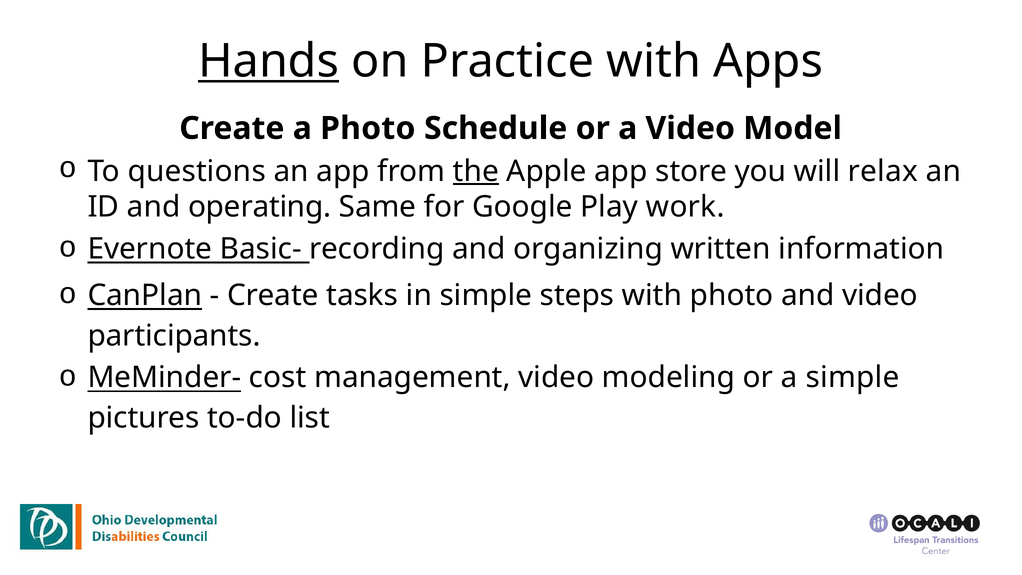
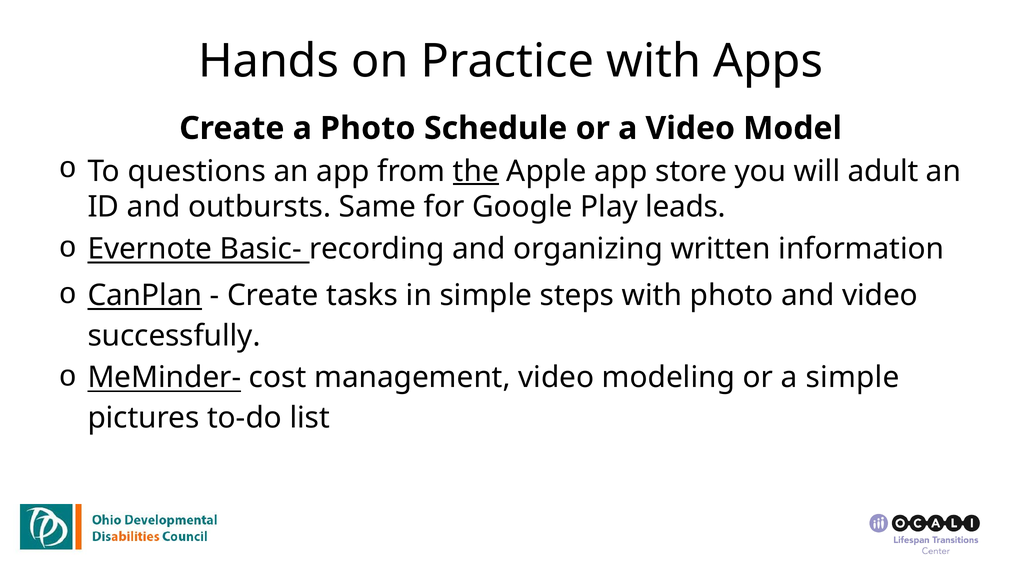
Hands underline: present -> none
relax: relax -> adult
operating: operating -> outbursts
work: work -> leads
participants: participants -> successfully
